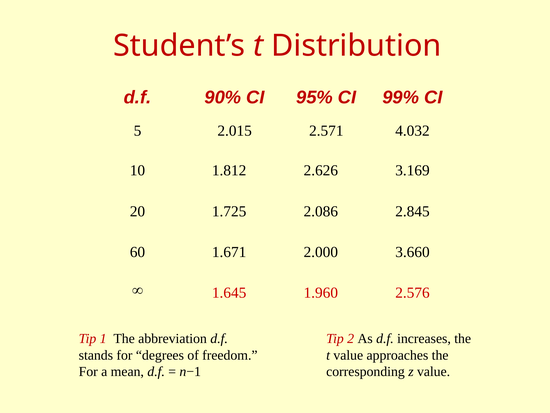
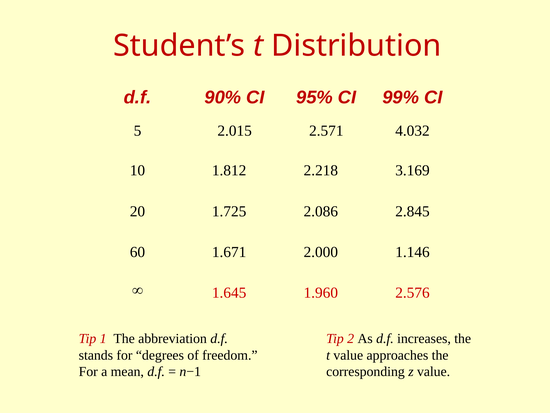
2.626: 2.626 -> 2.218
3.660: 3.660 -> 1.146
